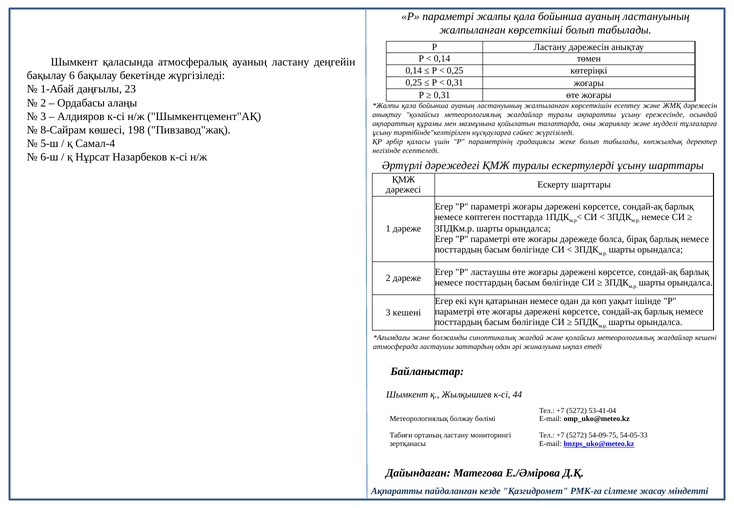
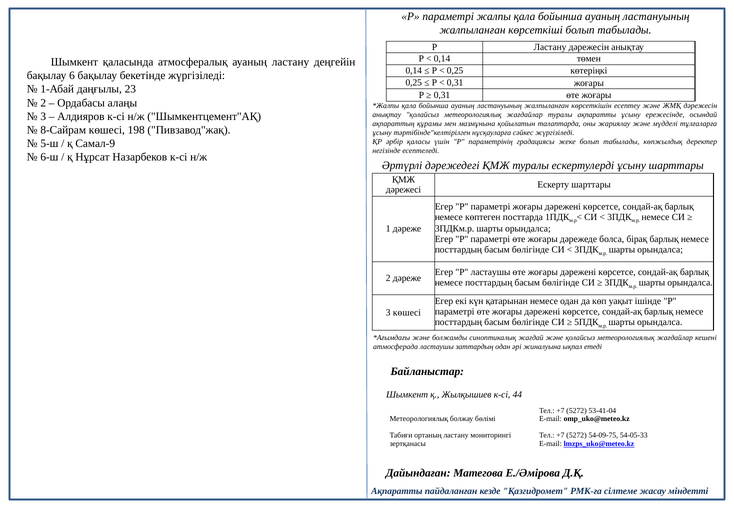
Самал-4: Самал-4 -> Самал-9
3 кешені: кешені -> көшесі
